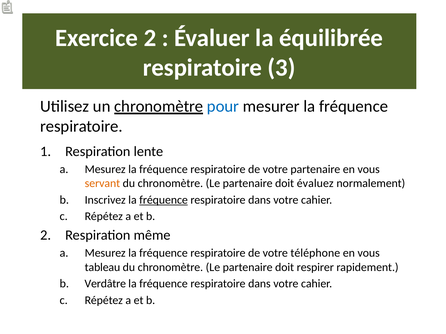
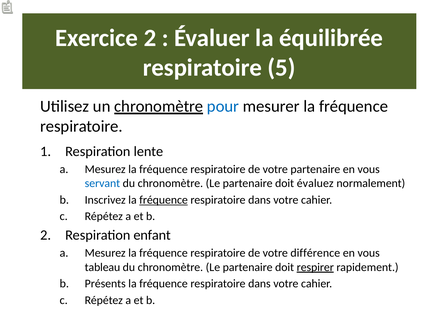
3: 3 -> 5
servant colour: orange -> blue
même: même -> enfant
téléphone: téléphone -> différence
respirer underline: none -> present
Verdâtre: Verdâtre -> Présents
